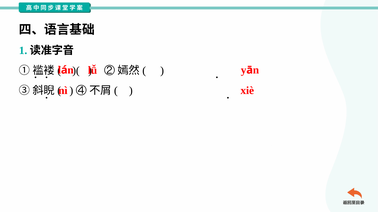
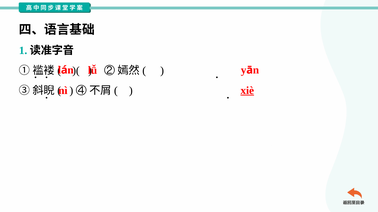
xiè underline: none -> present
